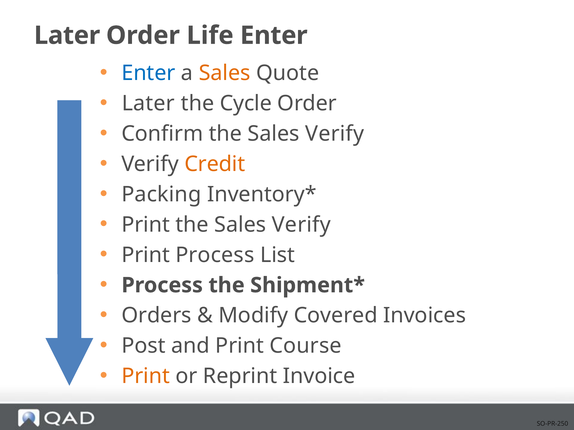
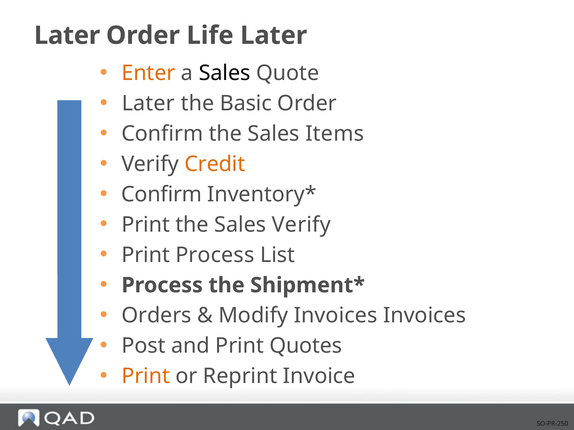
Life Enter: Enter -> Later
Enter at (148, 73) colour: blue -> orange
Sales at (225, 73) colour: orange -> black
Cycle: Cycle -> Basic
Confirm the Sales Verify: Verify -> Items
Packing at (161, 195): Packing -> Confirm
Modify Covered: Covered -> Invoices
Course: Course -> Quotes
